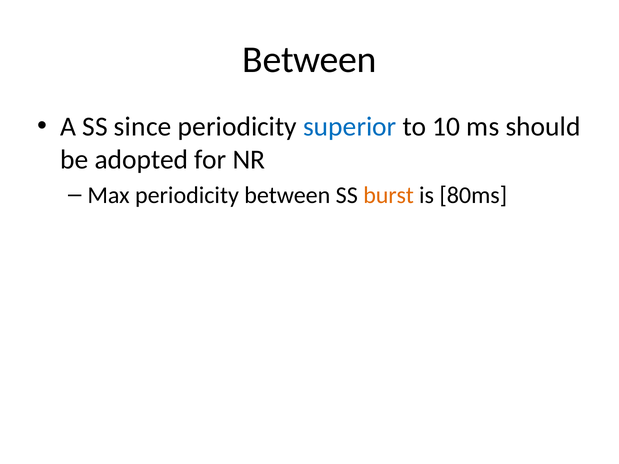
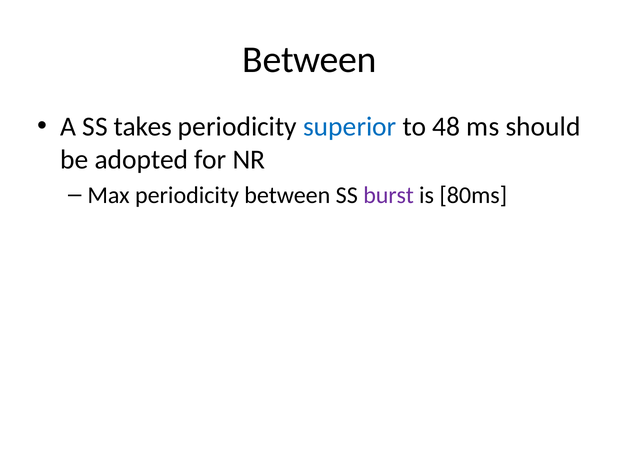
since: since -> takes
10: 10 -> 48
burst colour: orange -> purple
